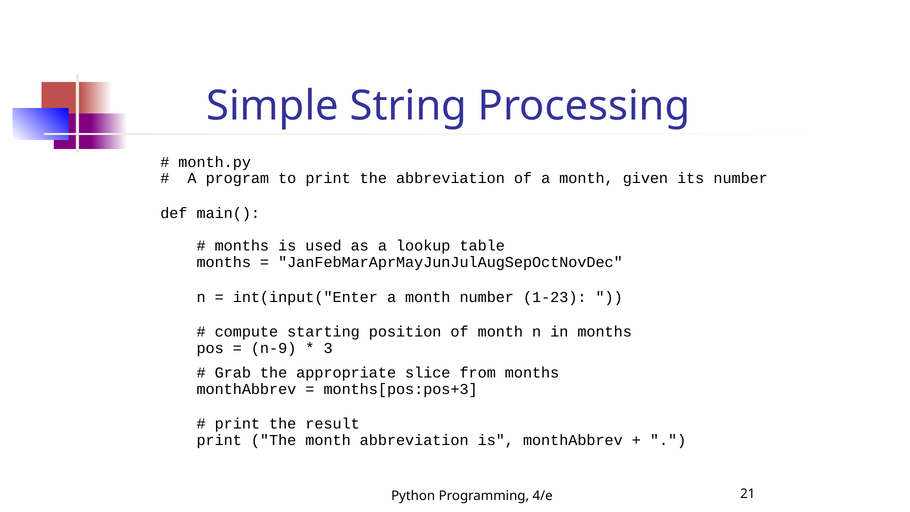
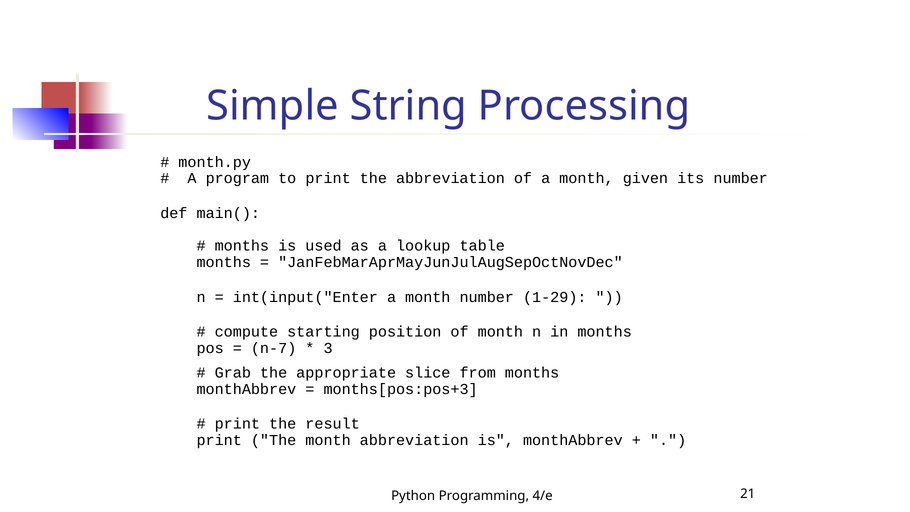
1-23: 1-23 -> 1-29
n-9: n-9 -> n-7
